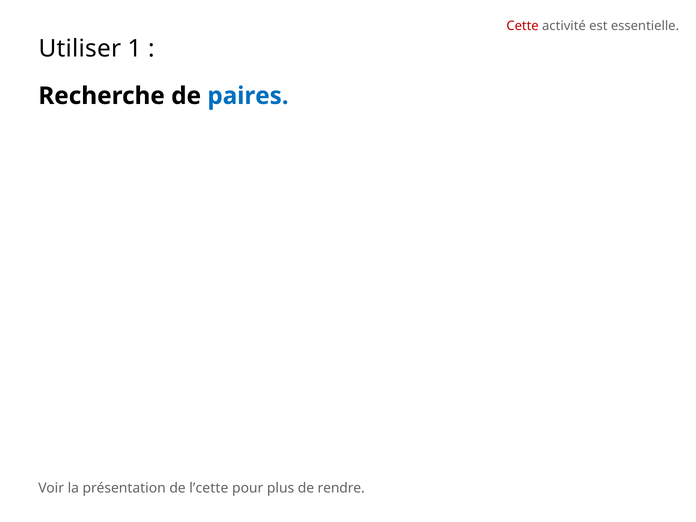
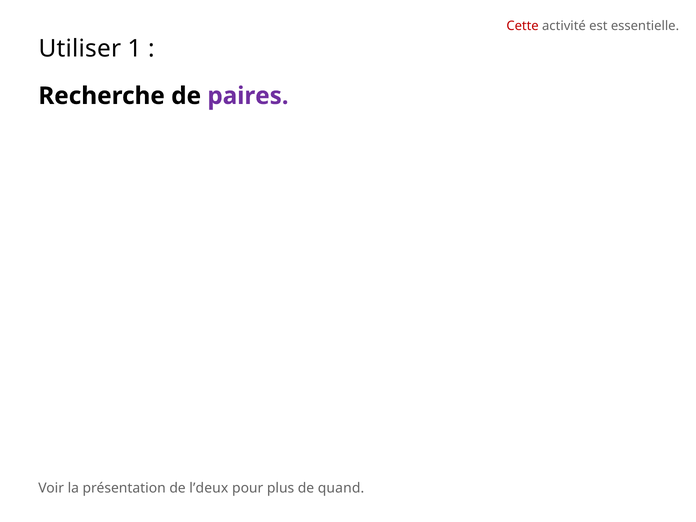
paires colour: blue -> purple
l’cette: l’cette -> l’deux
rendre: rendre -> quand
